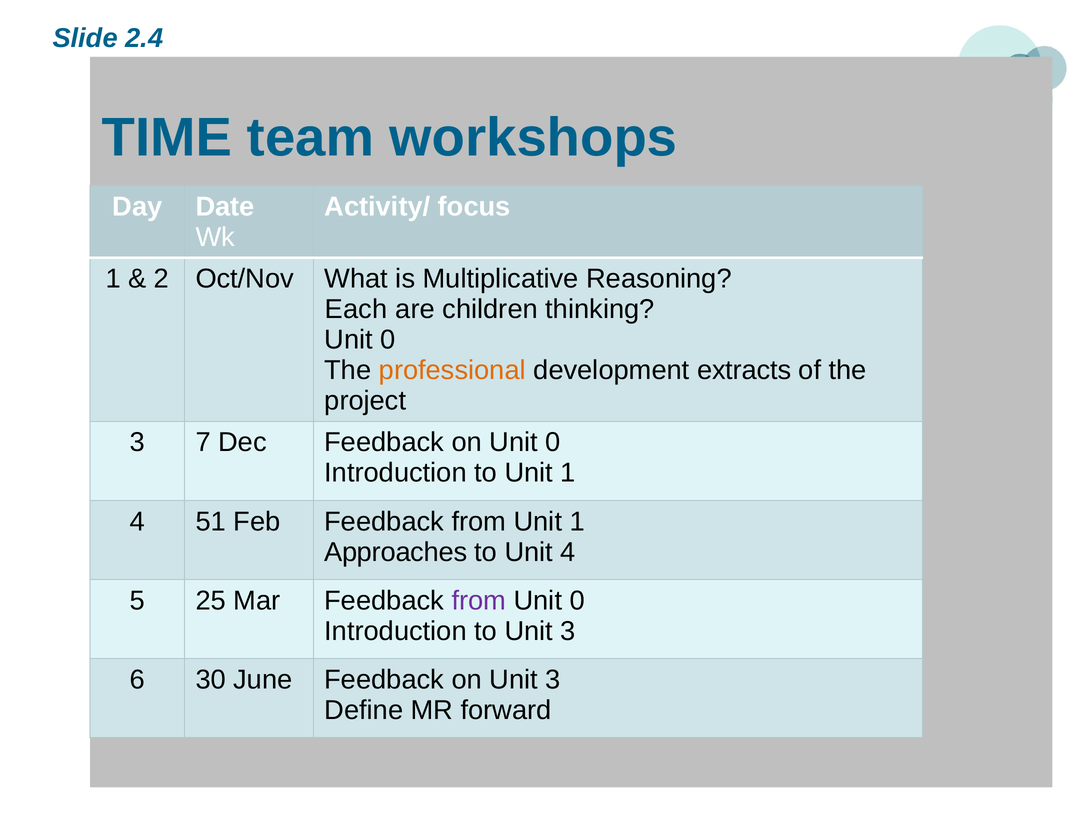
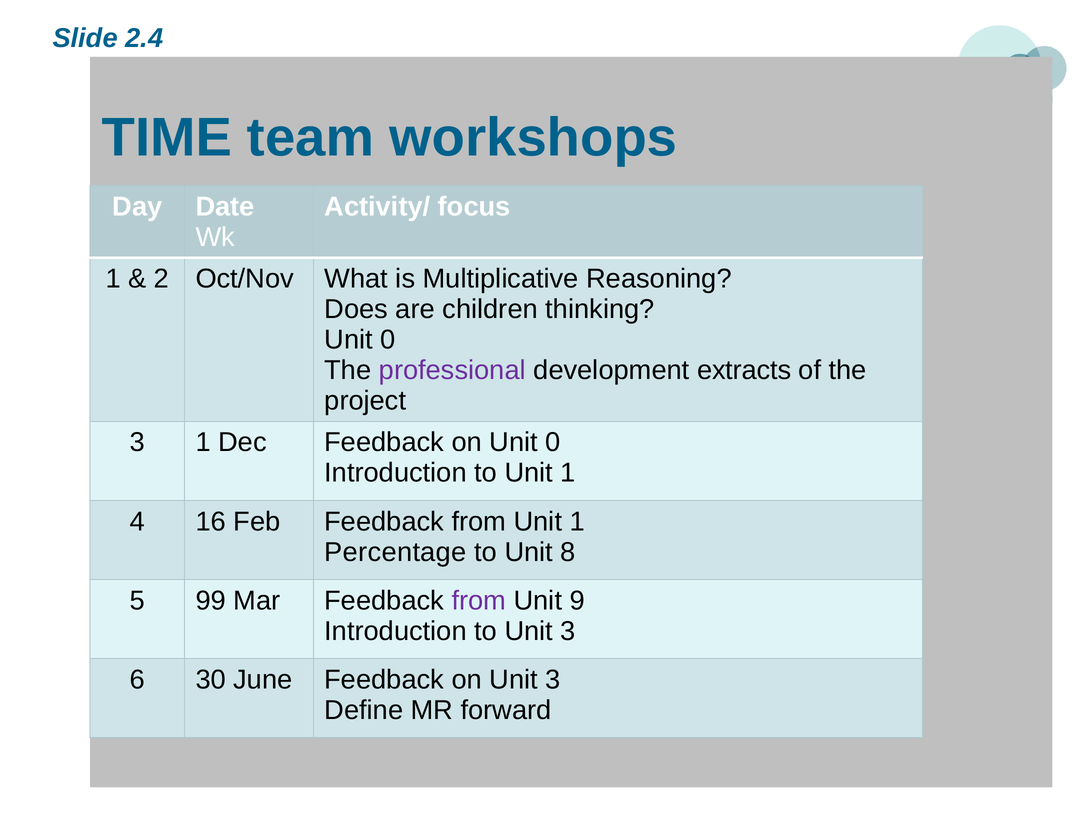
Each: Each -> Does
professional colour: orange -> purple
3 7: 7 -> 1
51: 51 -> 16
Approaches: Approaches -> Percentage
Unit 4: 4 -> 8
25: 25 -> 99
0 at (577, 601): 0 -> 9
